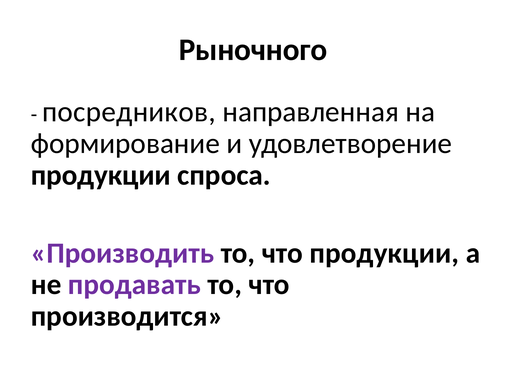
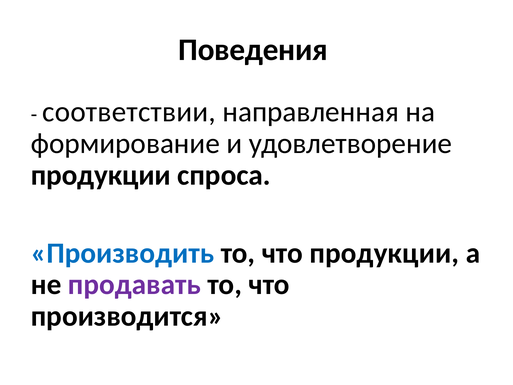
Рыночного: Рыночного -> Поведения
посредников: посредников -> соответствии
Производить colour: purple -> blue
